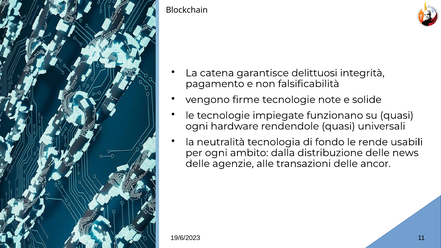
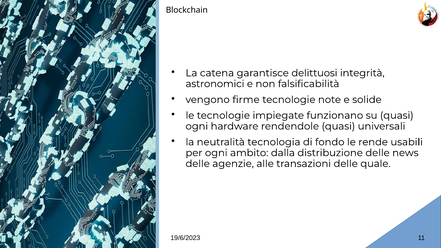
pagamento: pagamento -> astronomici
ancor: ancor -> quale
